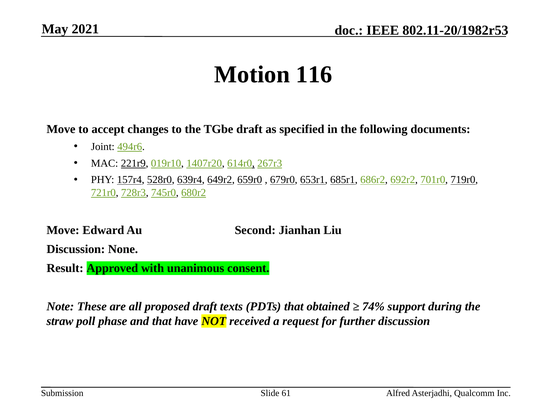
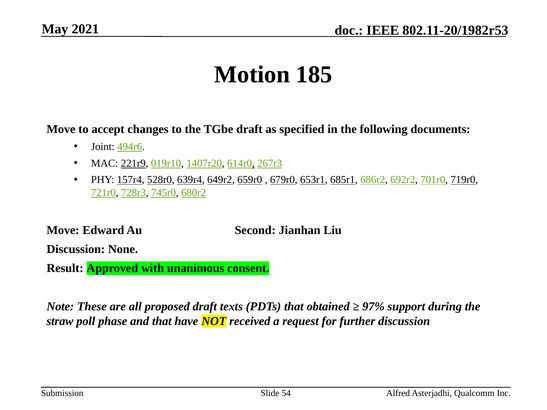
116: 116 -> 185
74%: 74% -> 97%
61: 61 -> 54
